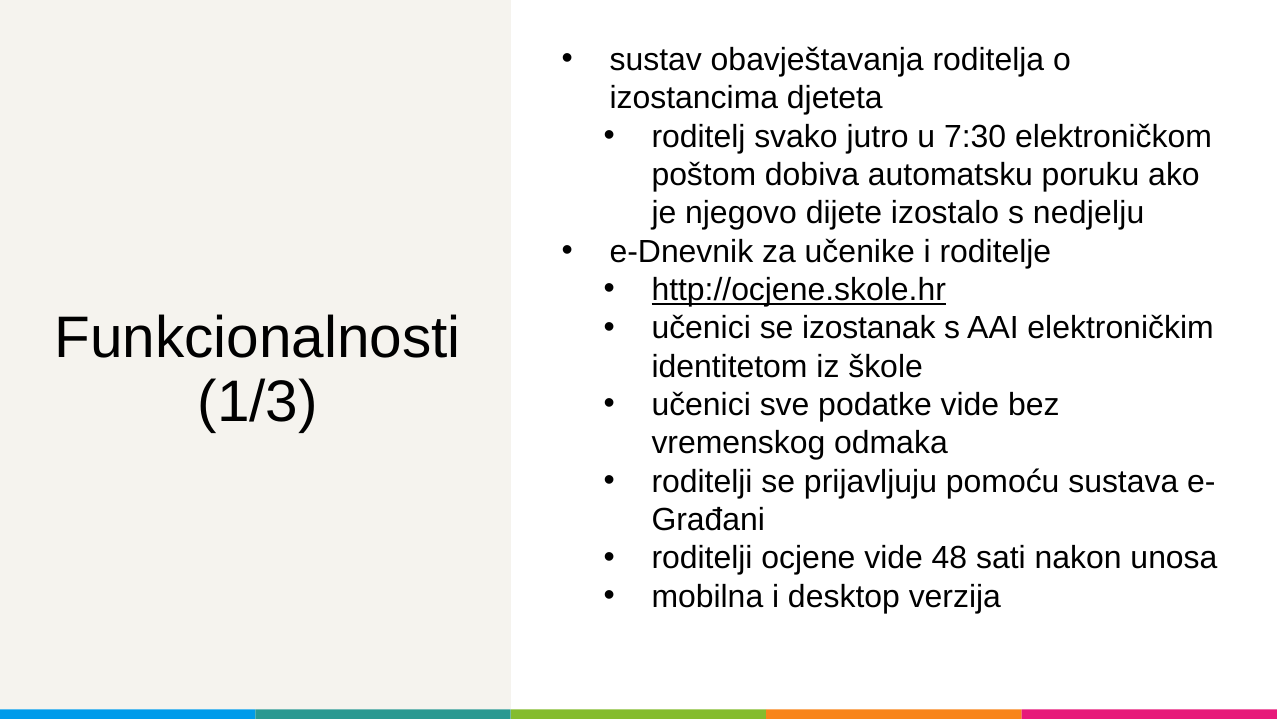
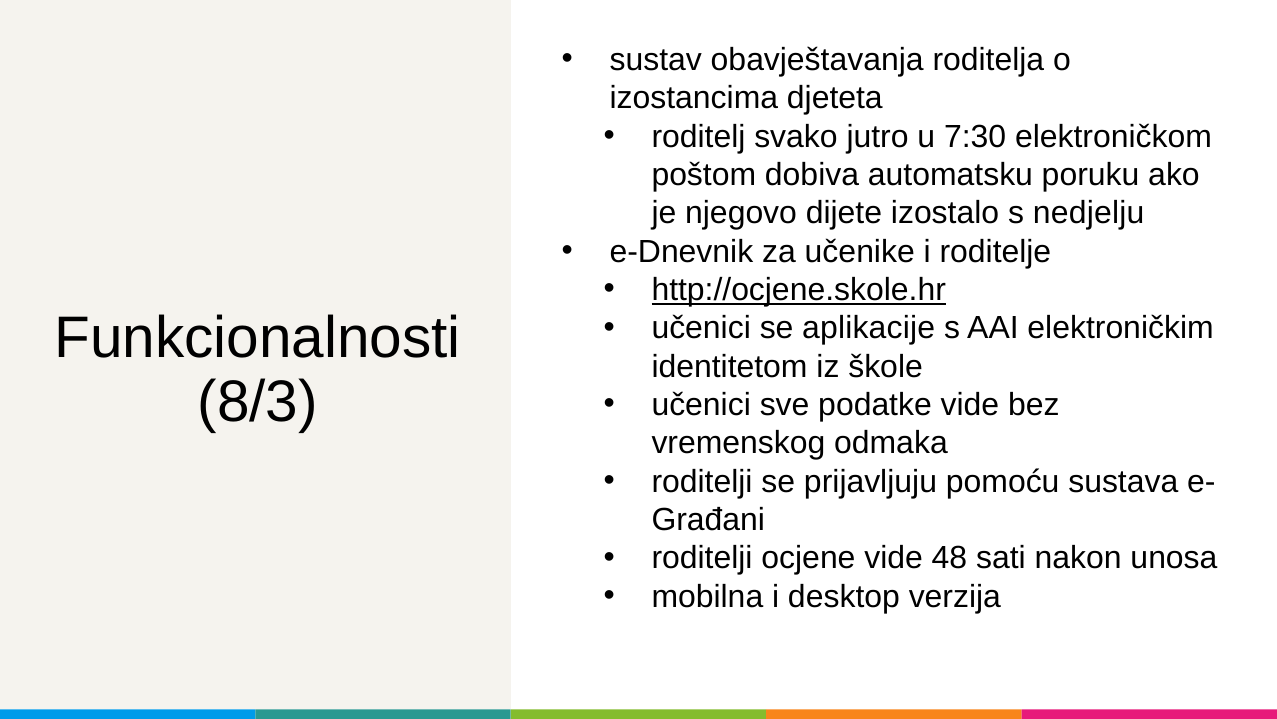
izostanak: izostanak -> aplikacije
1/3: 1/3 -> 8/3
